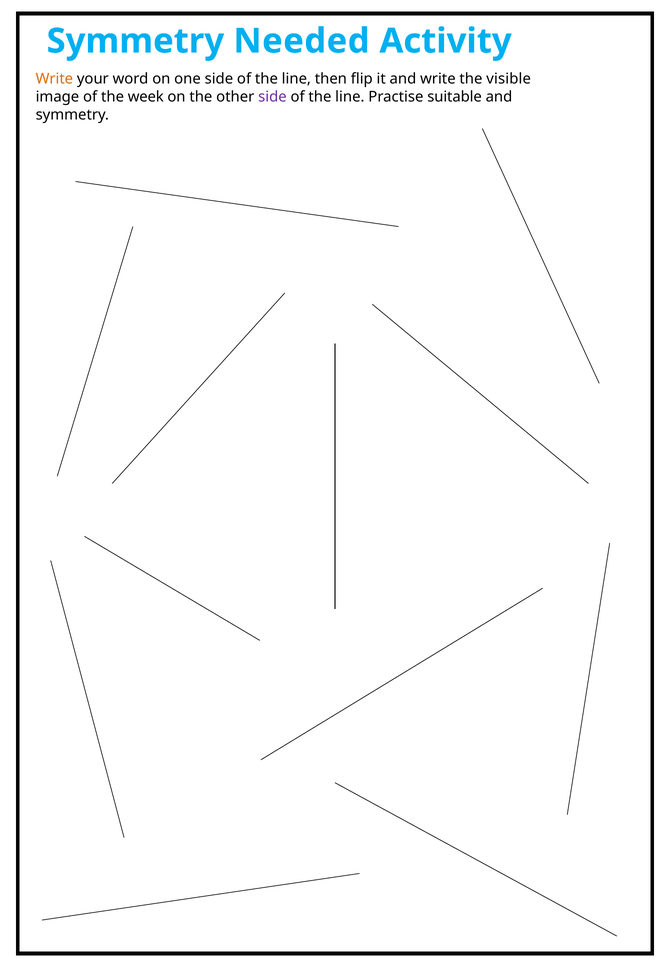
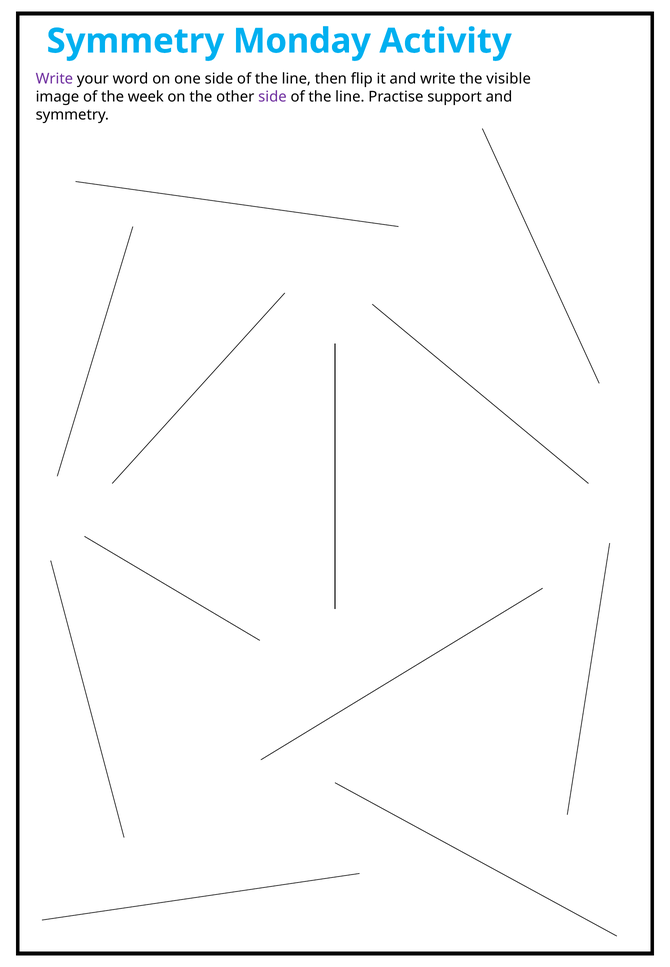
Needed: Needed -> Monday
Write at (54, 79) colour: orange -> purple
suitable: suitable -> support
